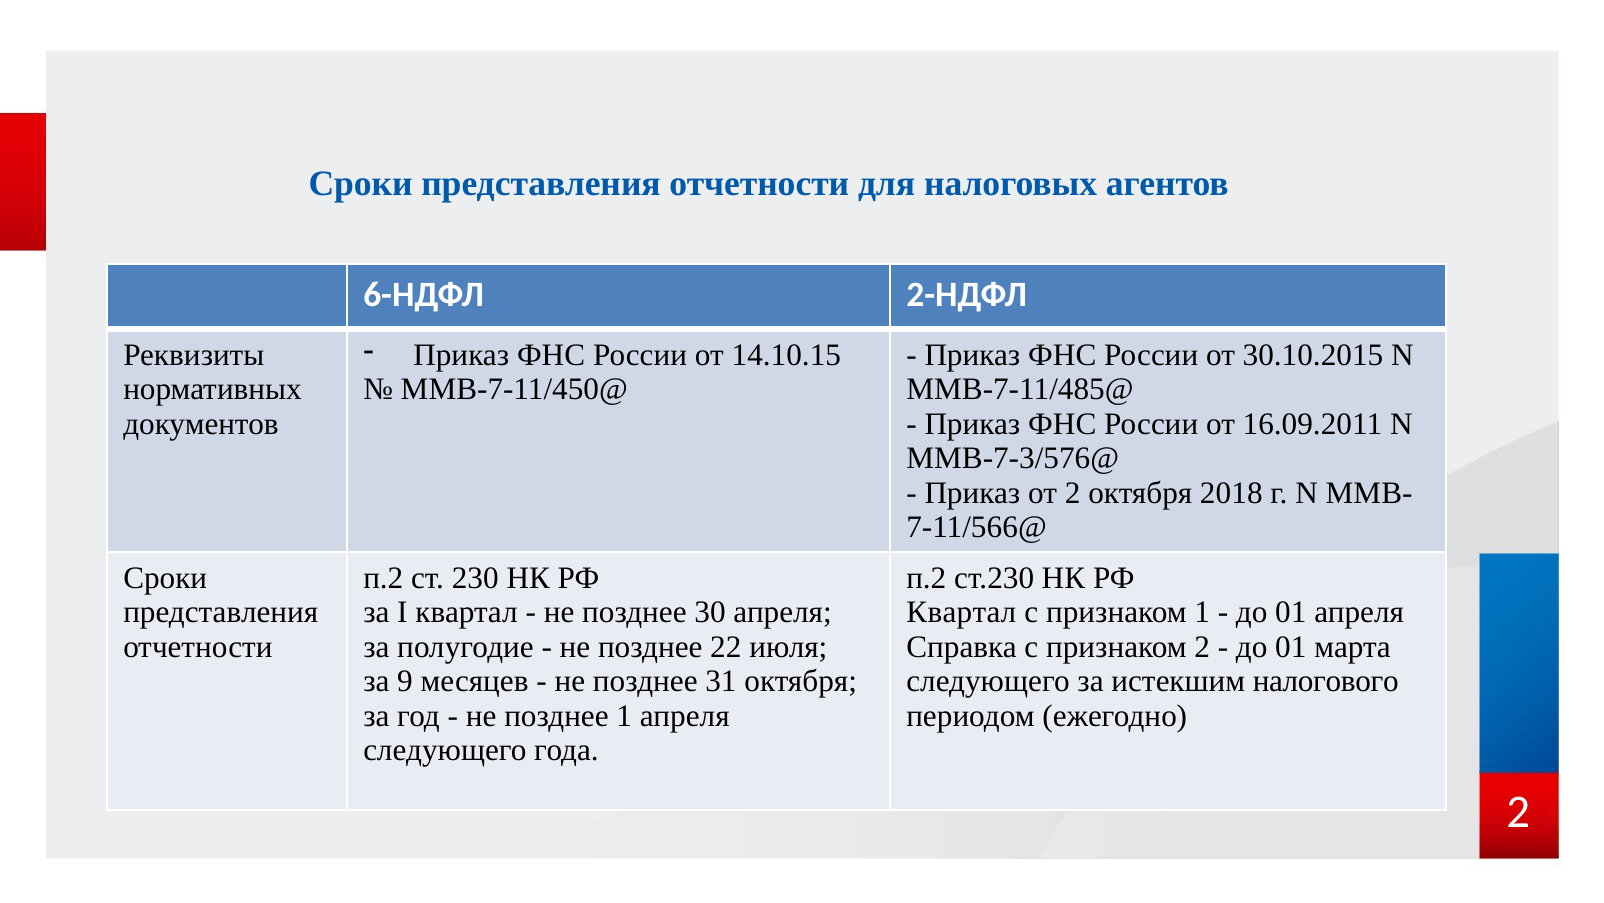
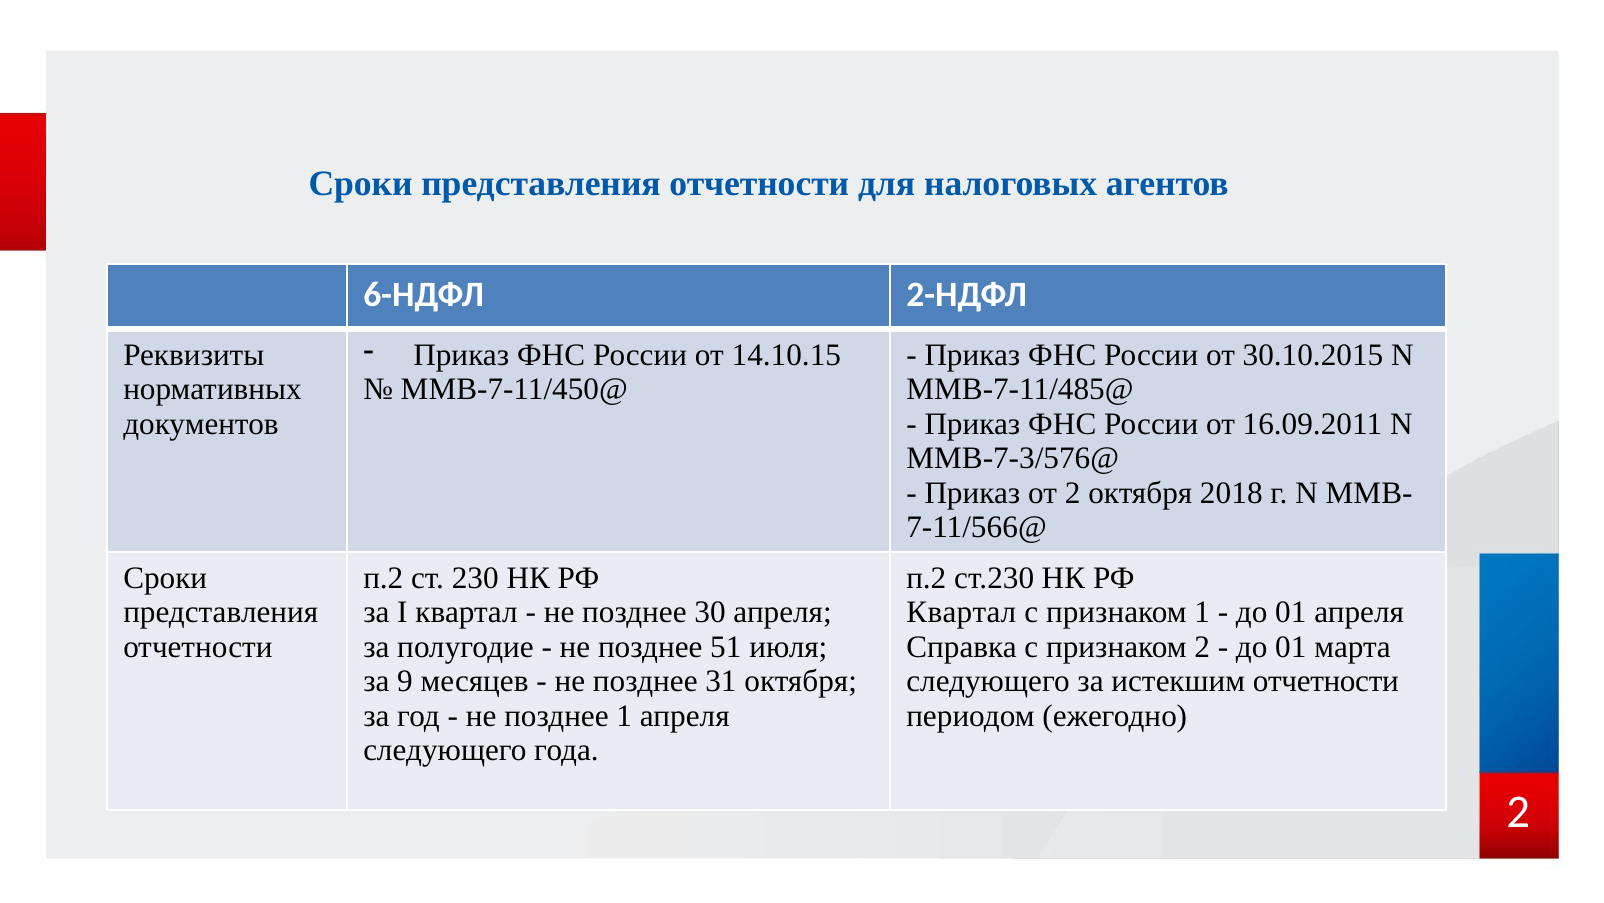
22: 22 -> 51
истекшим налогового: налогового -> отчетности
